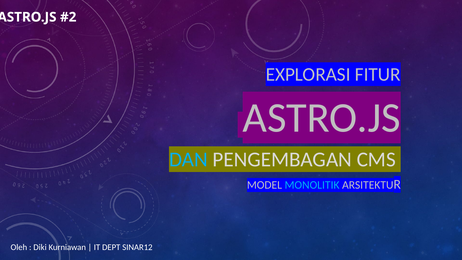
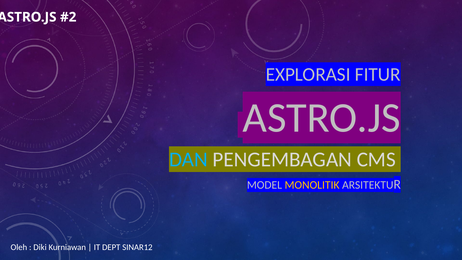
MONOLITIK colour: light blue -> yellow
